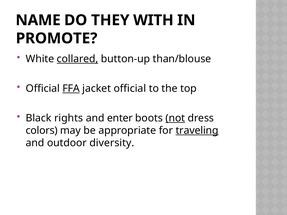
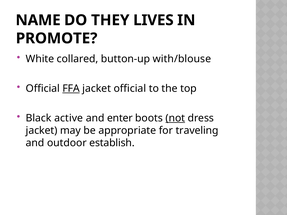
WITH: WITH -> LIVES
collared underline: present -> none
than/blouse: than/blouse -> with/blouse
rights: rights -> active
colors at (42, 131): colors -> jacket
traveling underline: present -> none
diversity: diversity -> establish
